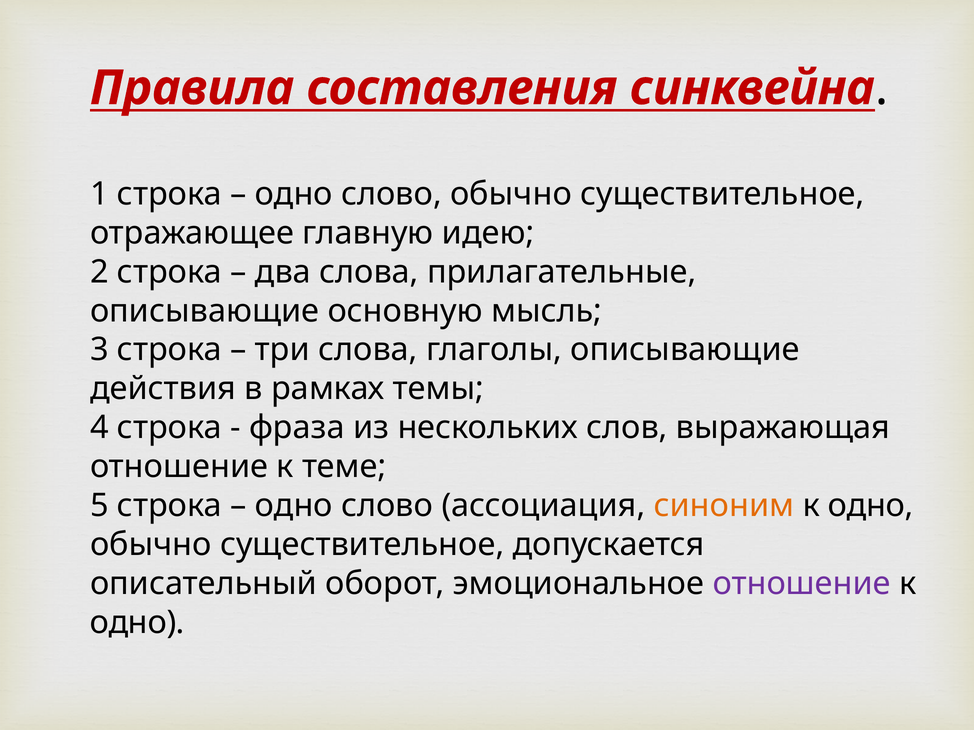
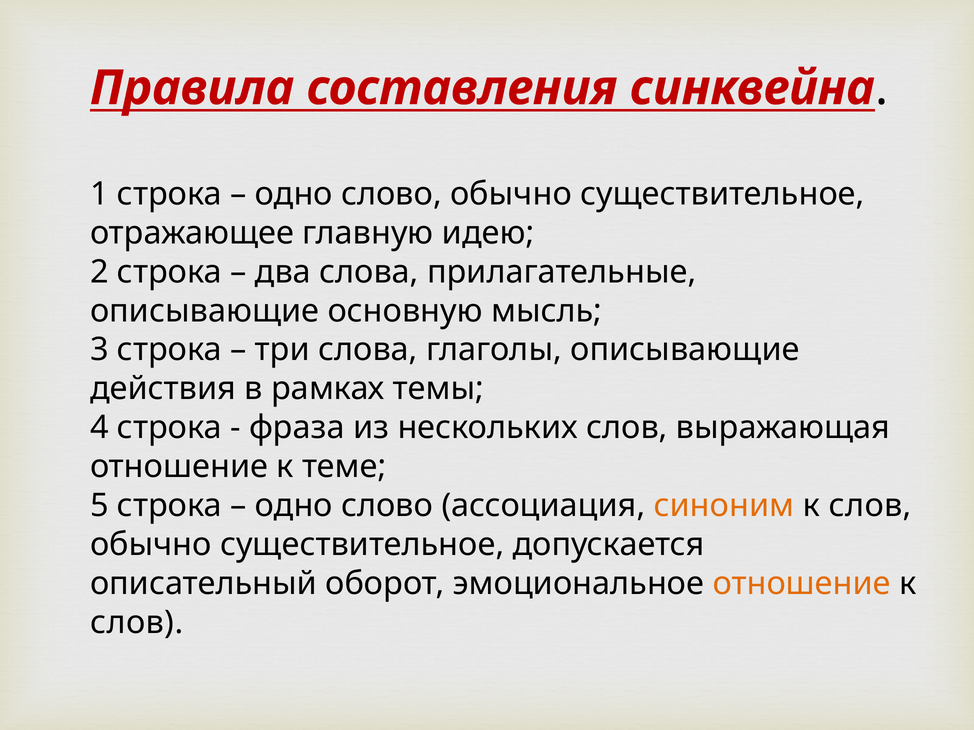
одно at (870, 506): одно -> слов
отношение at (802, 584) colour: purple -> orange
одно at (137, 623): одно -> слов
